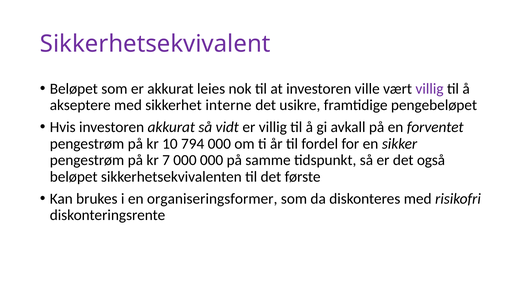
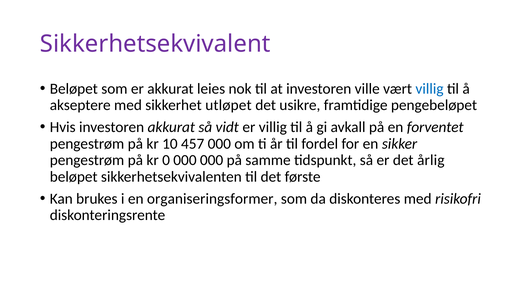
villig at (430, 89) colour: purple -> blue
interne: interne -> utløpet
794: 794 -> 457
7: 7 -> 0
også: også -> årlig
